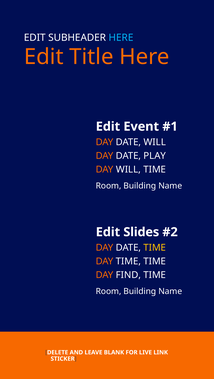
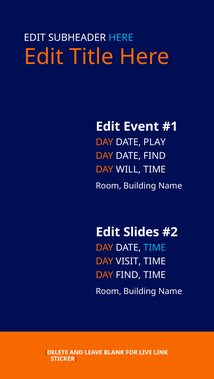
DATE WILL: WILL -> PLAY
DATE PLAY: PLAY -> FIND
TIME at (155, 248) colour: yellow -> light blue
DAY TIME: TIME -> VISIT
